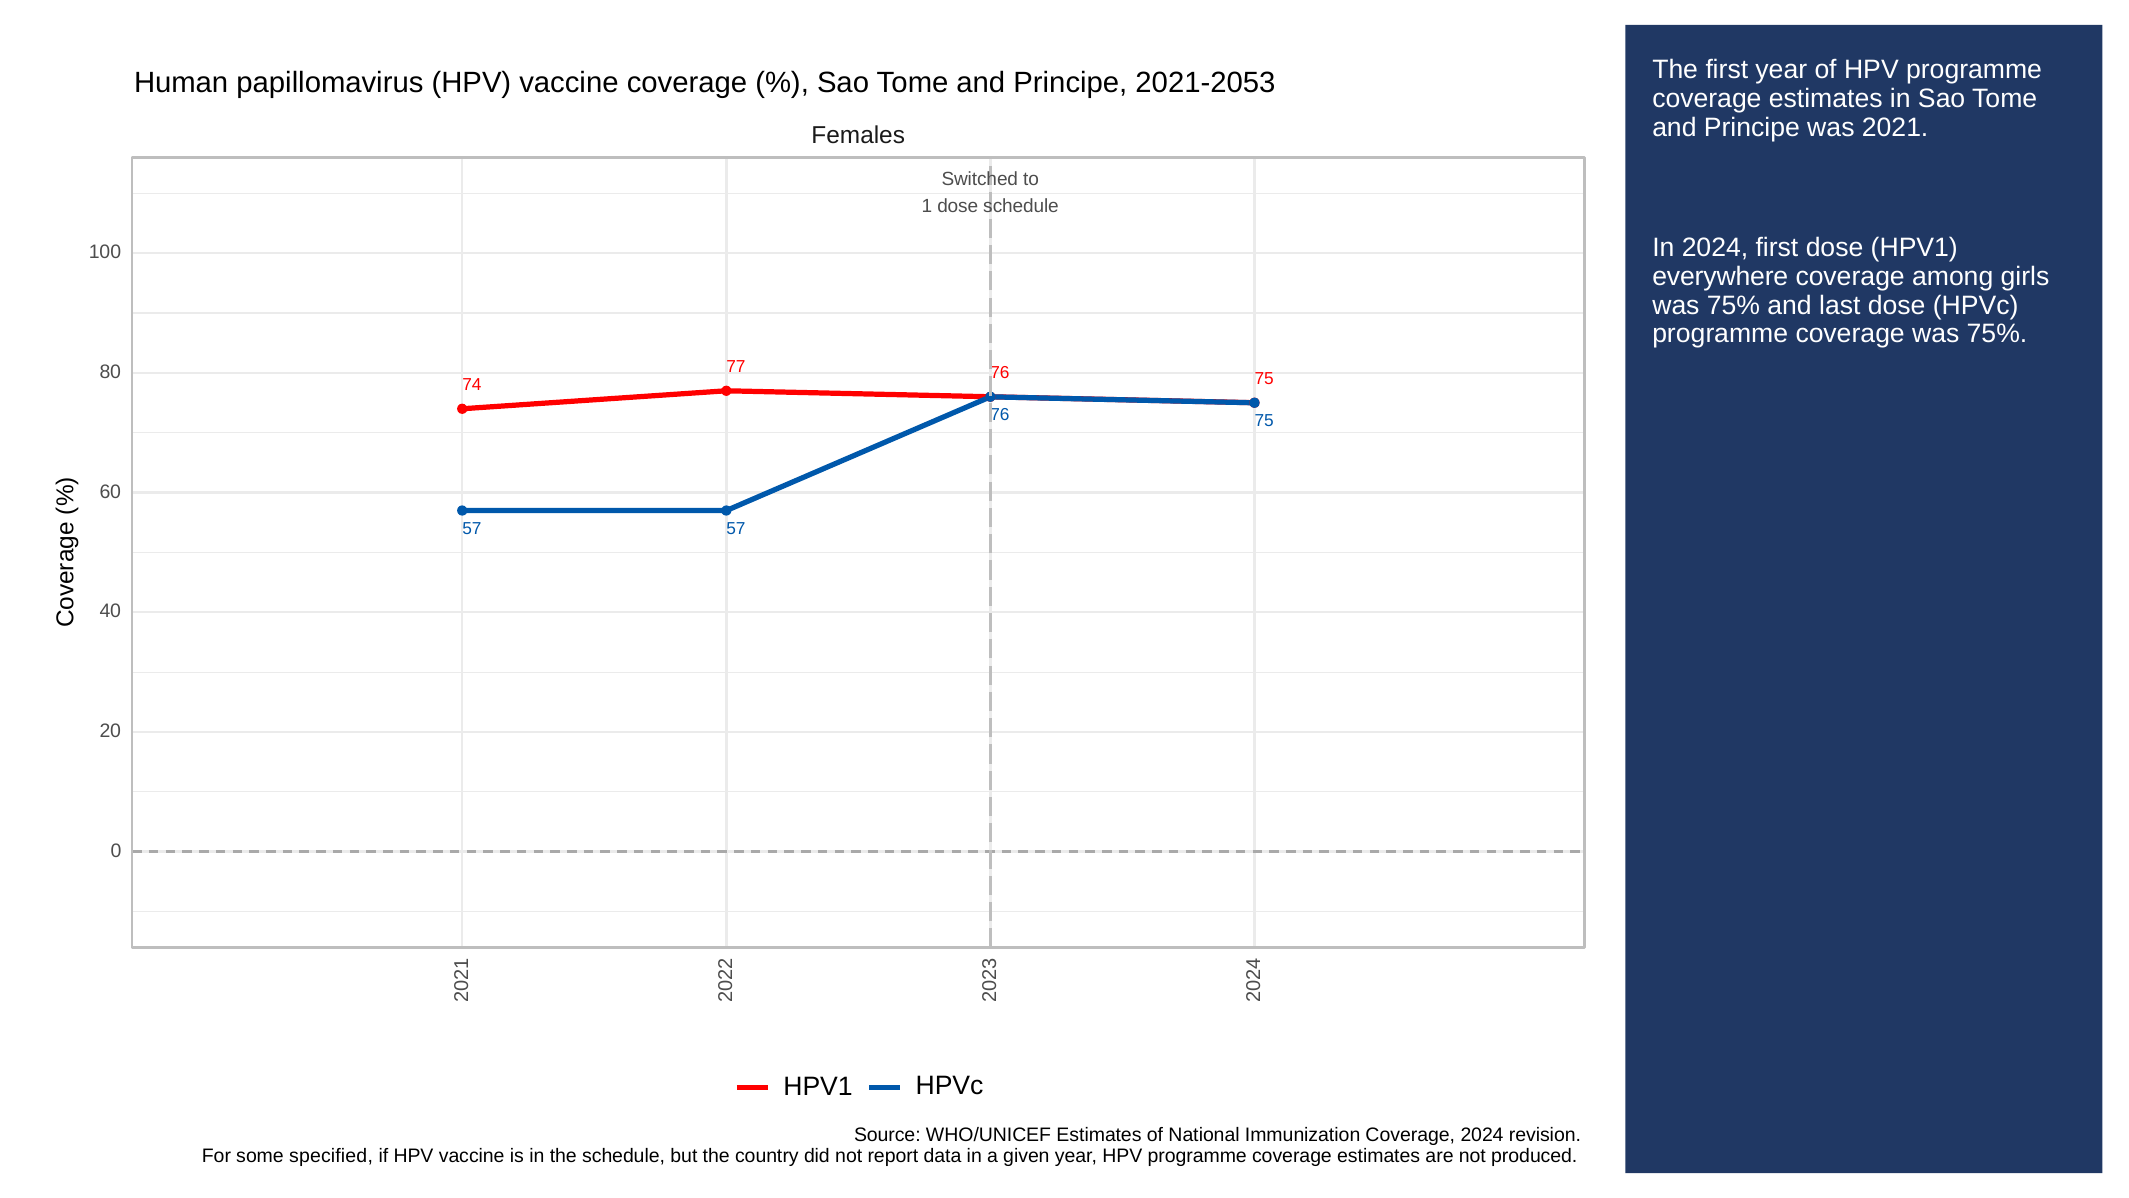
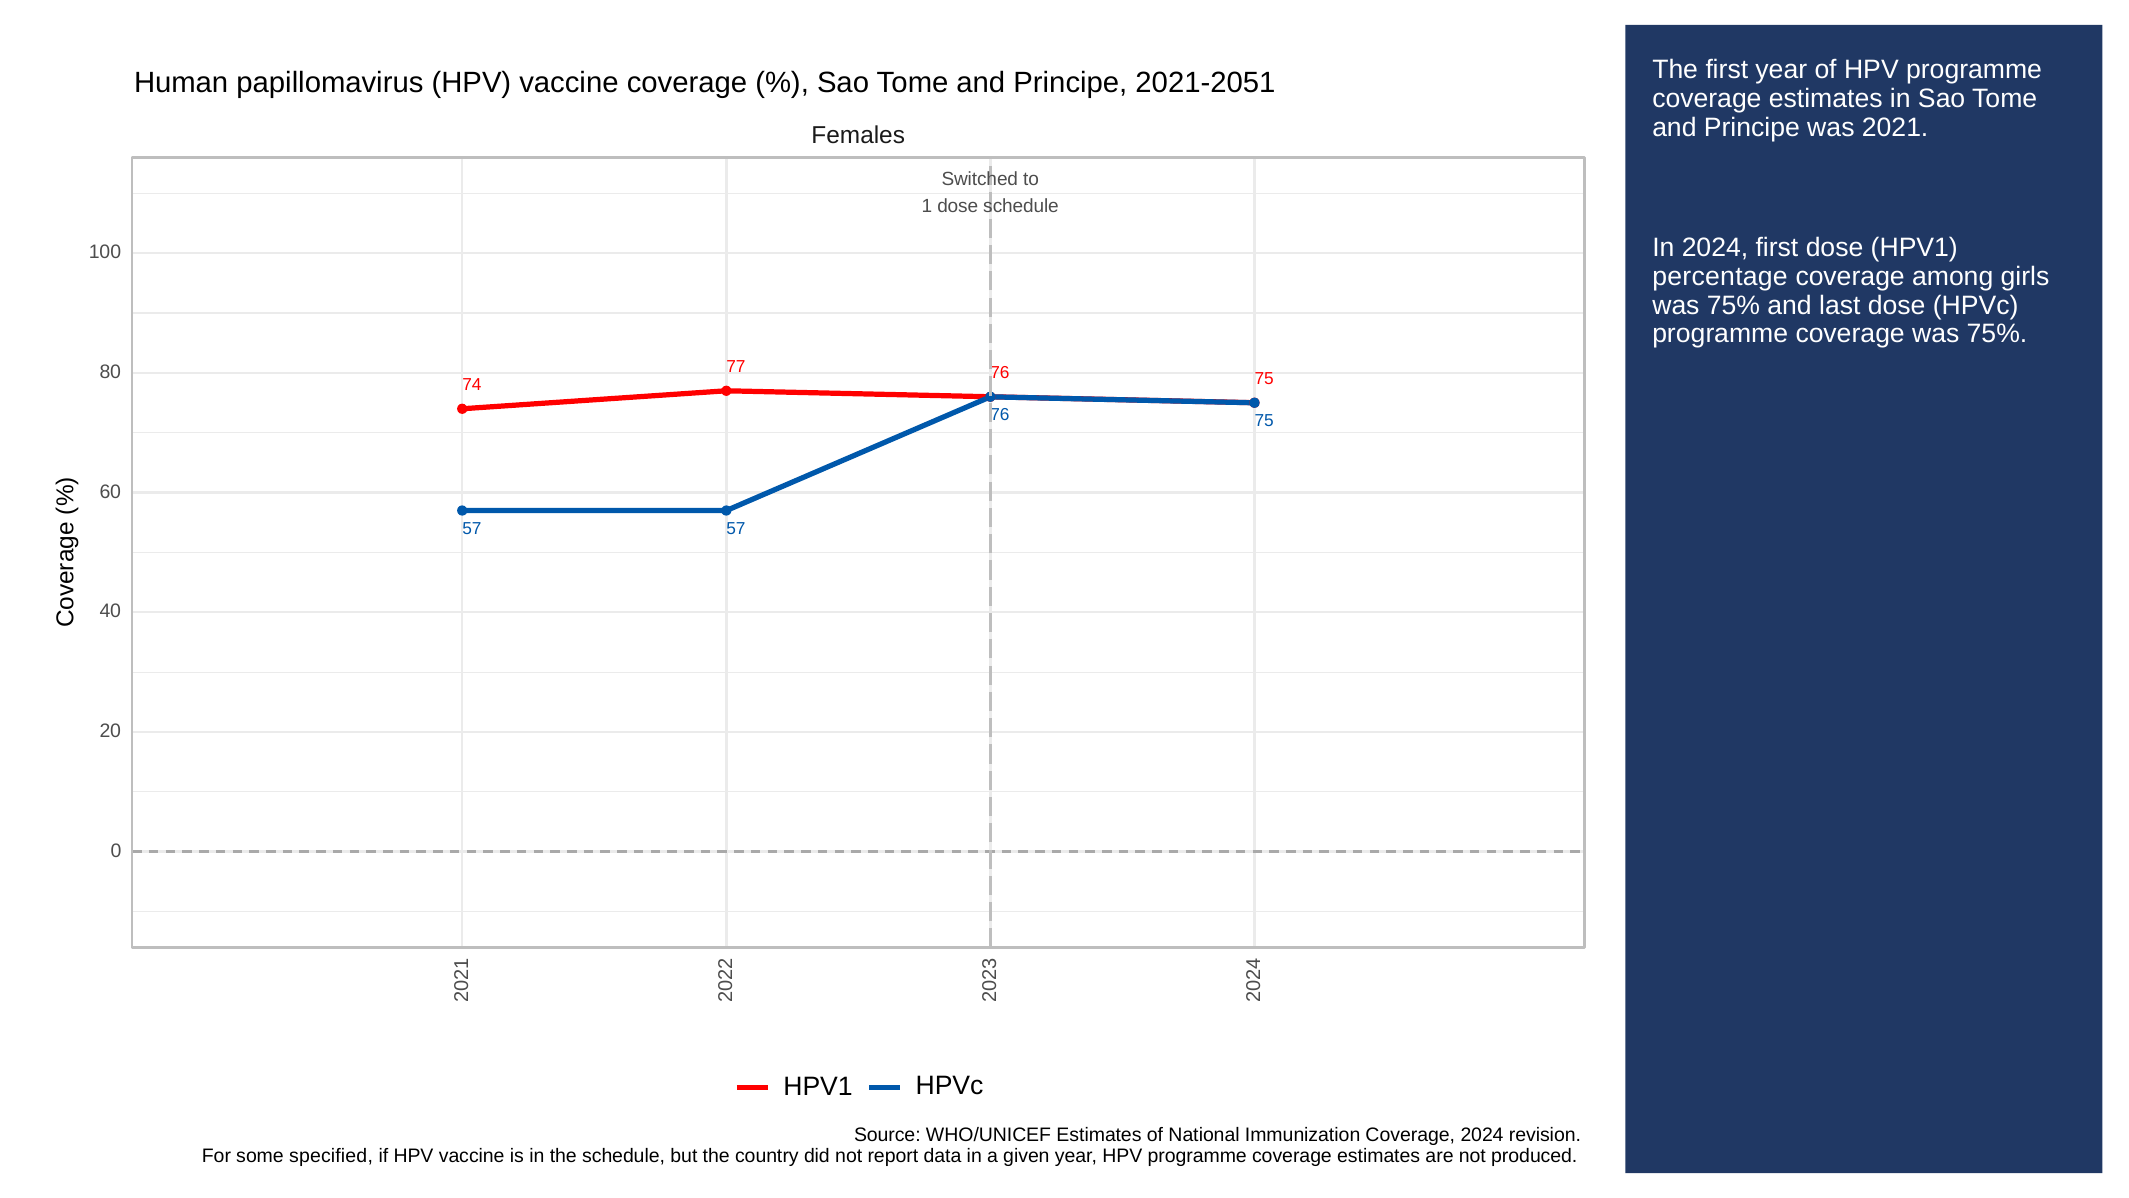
2021-2053: 2021-2053 -> 2021-2051
everywhere: everywhere -> percentage
